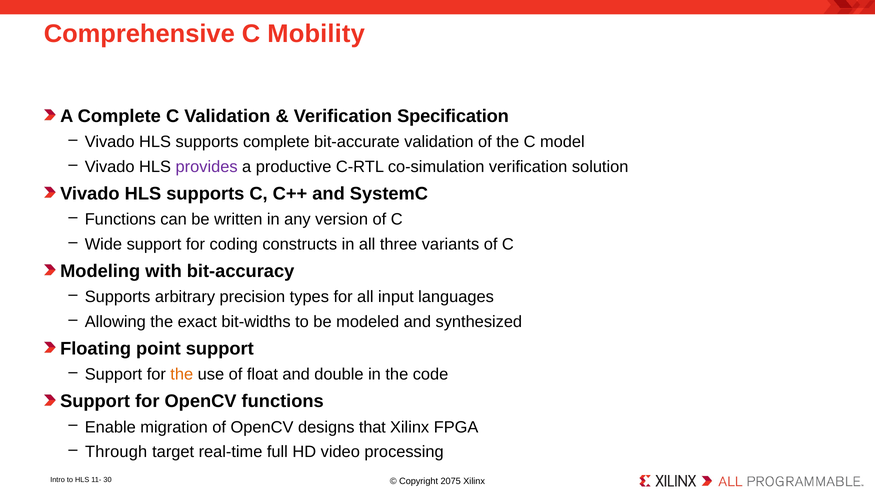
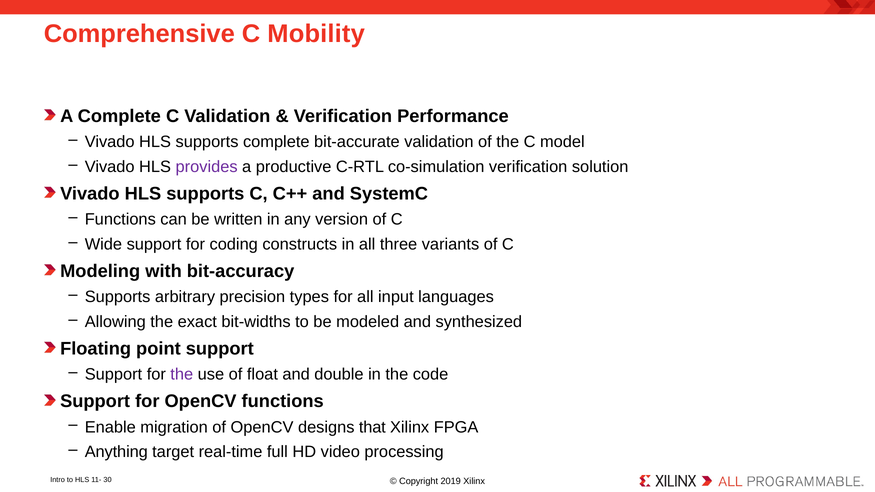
Specification: Specification -> Performance
the at (182, 375) colour: orange -> purple
Through: Through -> Anything
2075: 2075 -> 2019
